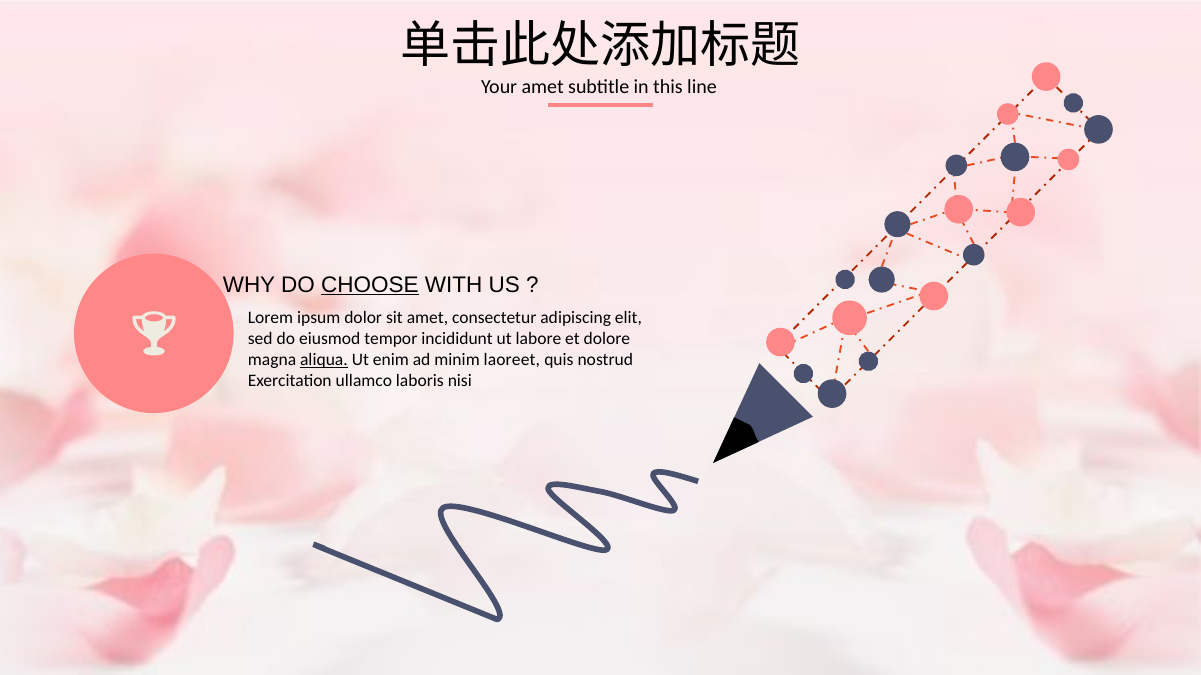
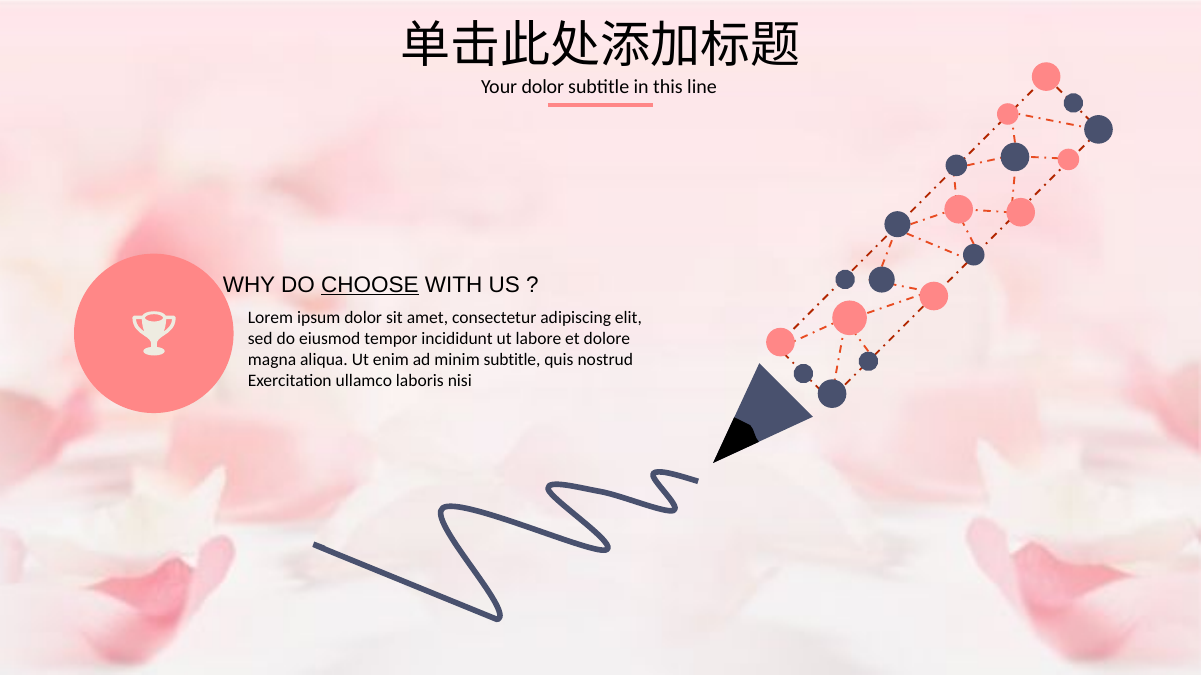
Your amet: amet -> dolor
aliqua underline: present -> none
minim laoreet: laoreet -> subtitle
